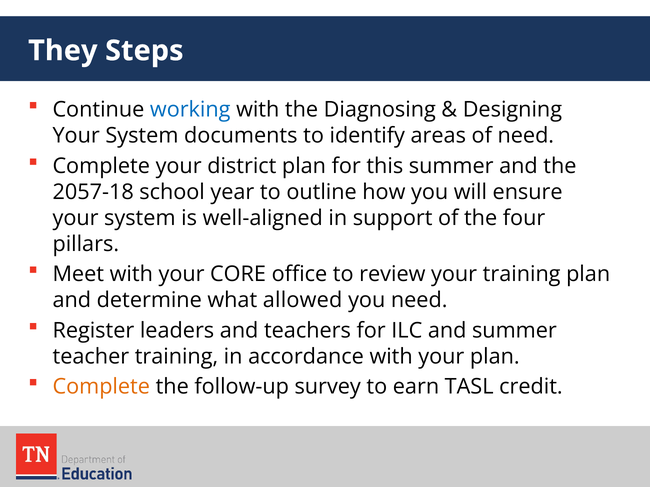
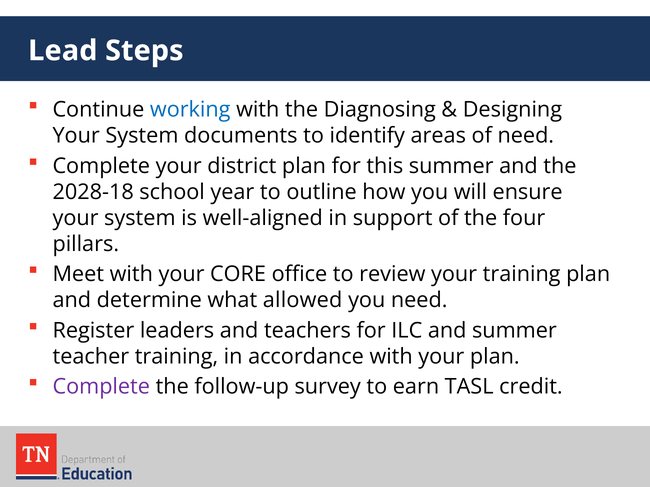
They: They -> Lead
2057-18: 2057-18 -> 2028-18
Complete at (101, 387) colour: orange -> purple
